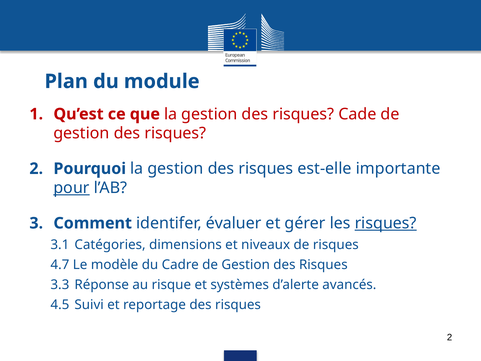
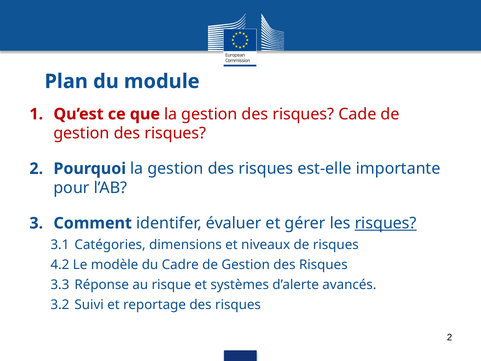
pour underline: present -> none
4.7: 4.7 -> 4.2
4.5: 4.5 -> 3.2
